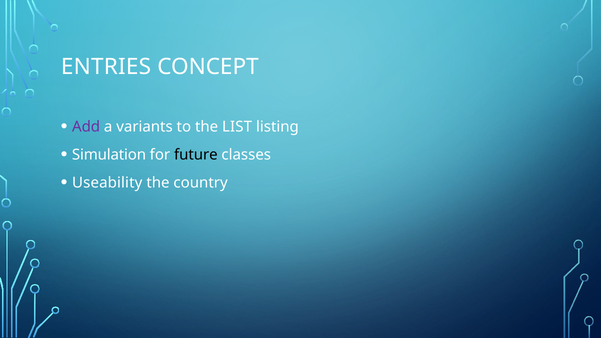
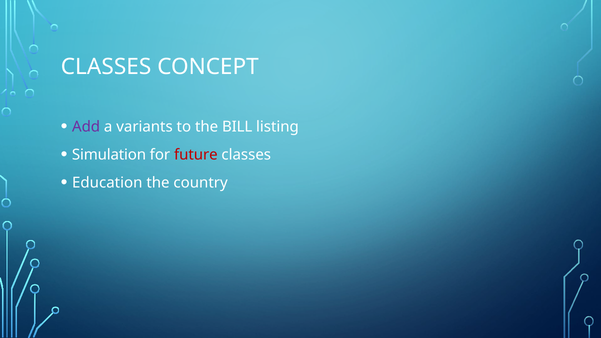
ENTRIES at (106, 67): ENTRIES -> CLASSES
LIST: LIST -> BILL
future colour: black -> red
Useability: Useability -> Education
